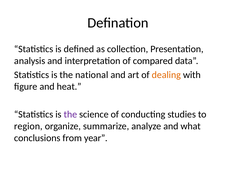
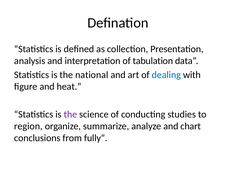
compared: compared -> tabulation
dealing colour: orange -> blue
what: what -> chart
year: year -> fully
